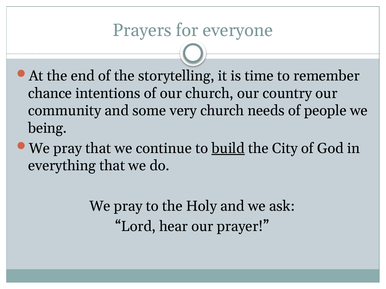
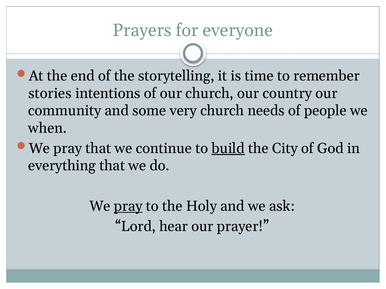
chance: chance -> stories
being: being -> when
pray at (128, 206) underline: none -> present
